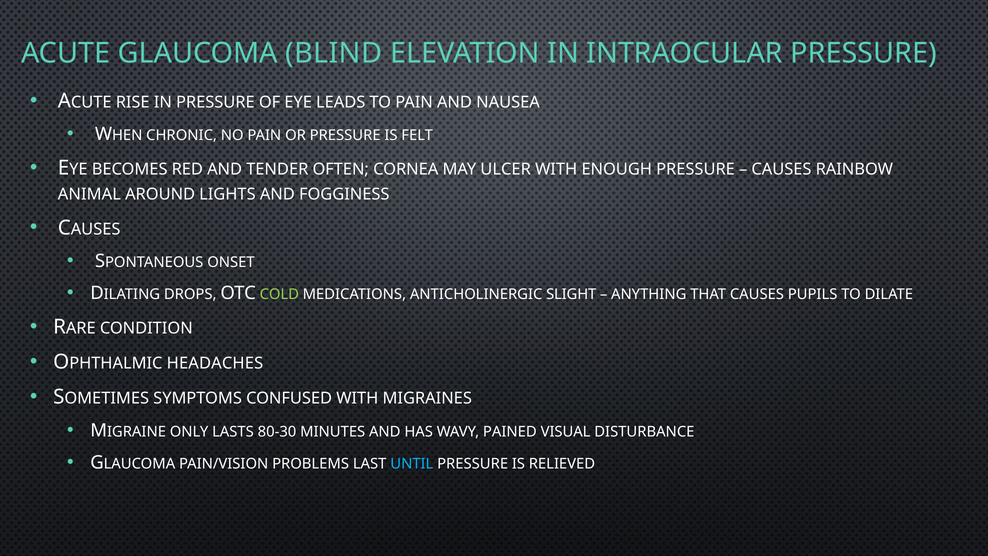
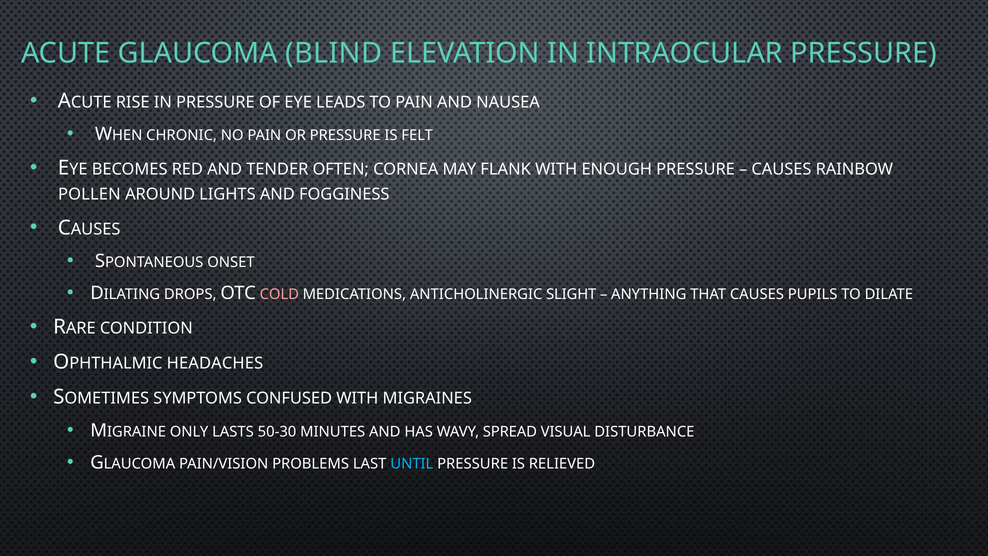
ULCER: ULCER -> FLANK
ANIMAL: ANIMAL -> POLLEN
COLD colour: light green -> pink
80-30: 80-30 -> 50-30
PAINED: PAINED -> SPREAD
